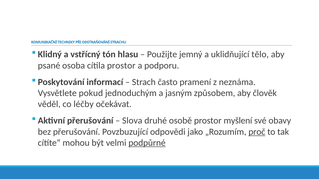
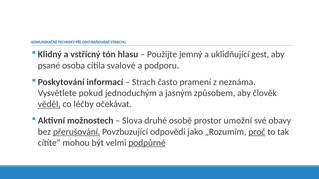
tělo: tělo -> gest
cítila prostor: prostor -> svalové
věděl underline: none -> present
Aktivní přerušování: přerušování -> možnostech
myšlení: myšlení -> umožní
přerušování at (77, 132) underline: none -> present
